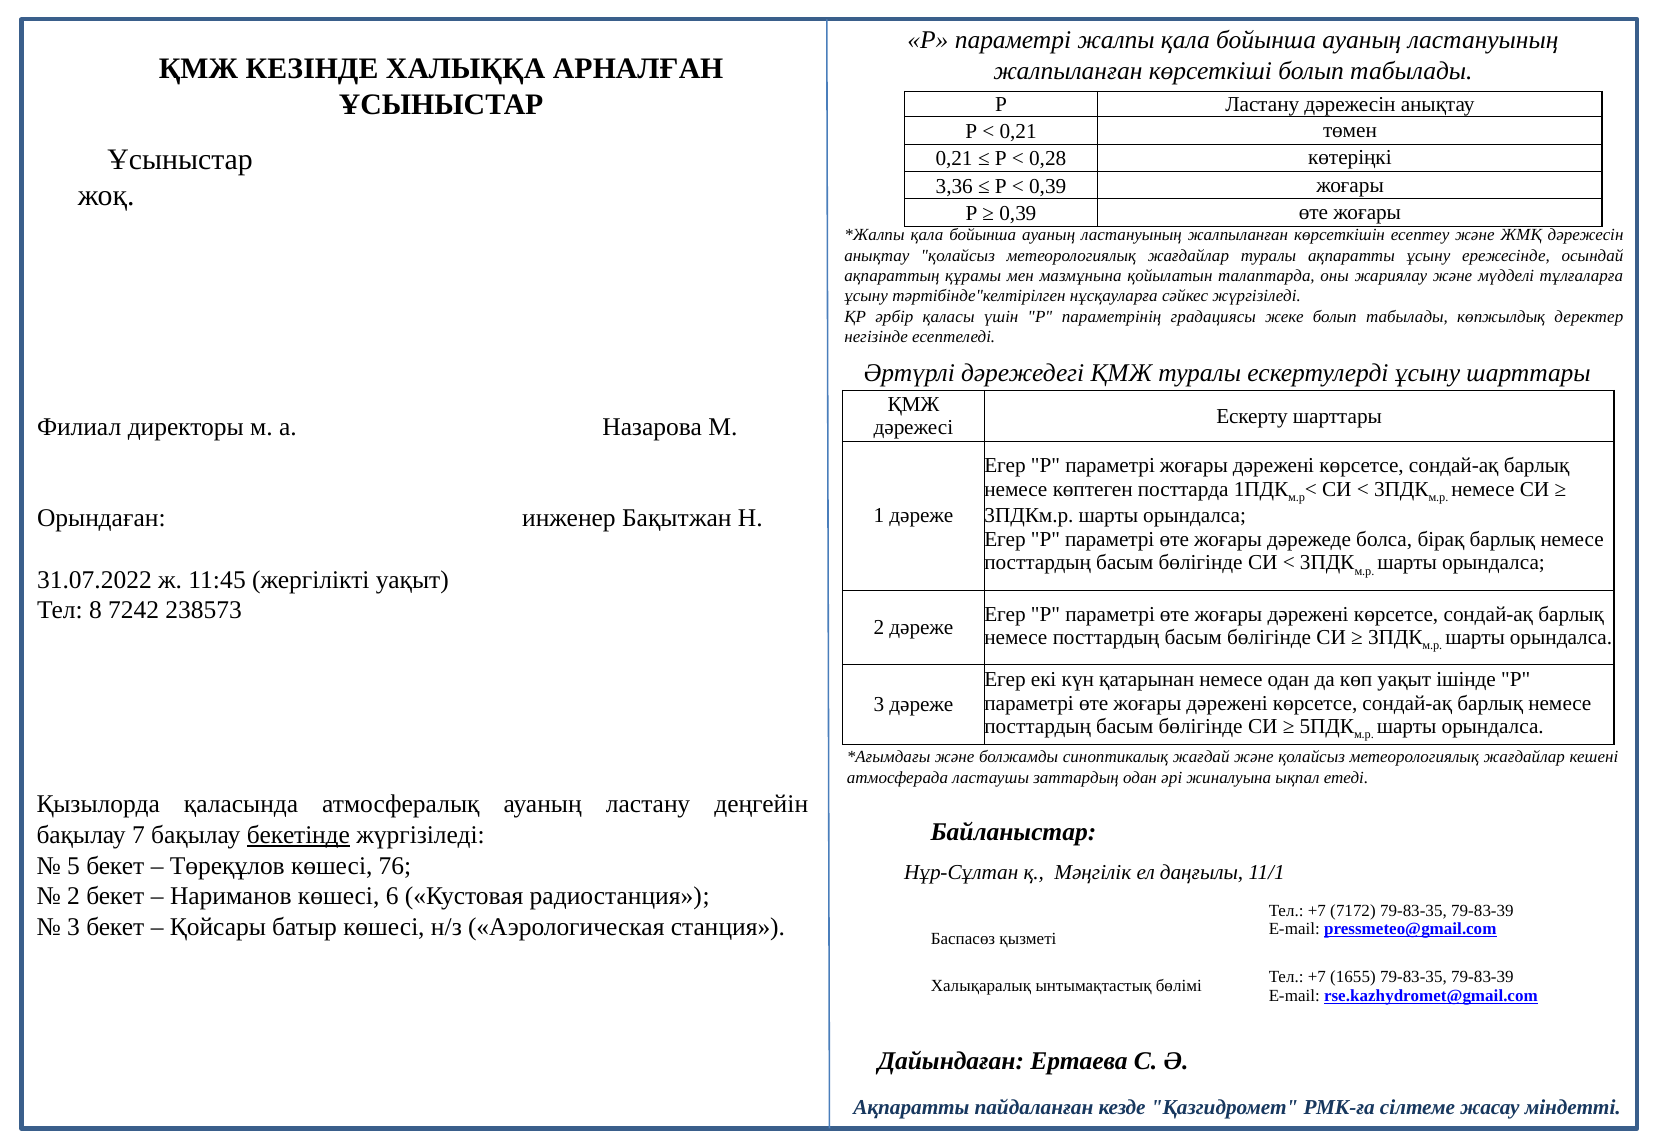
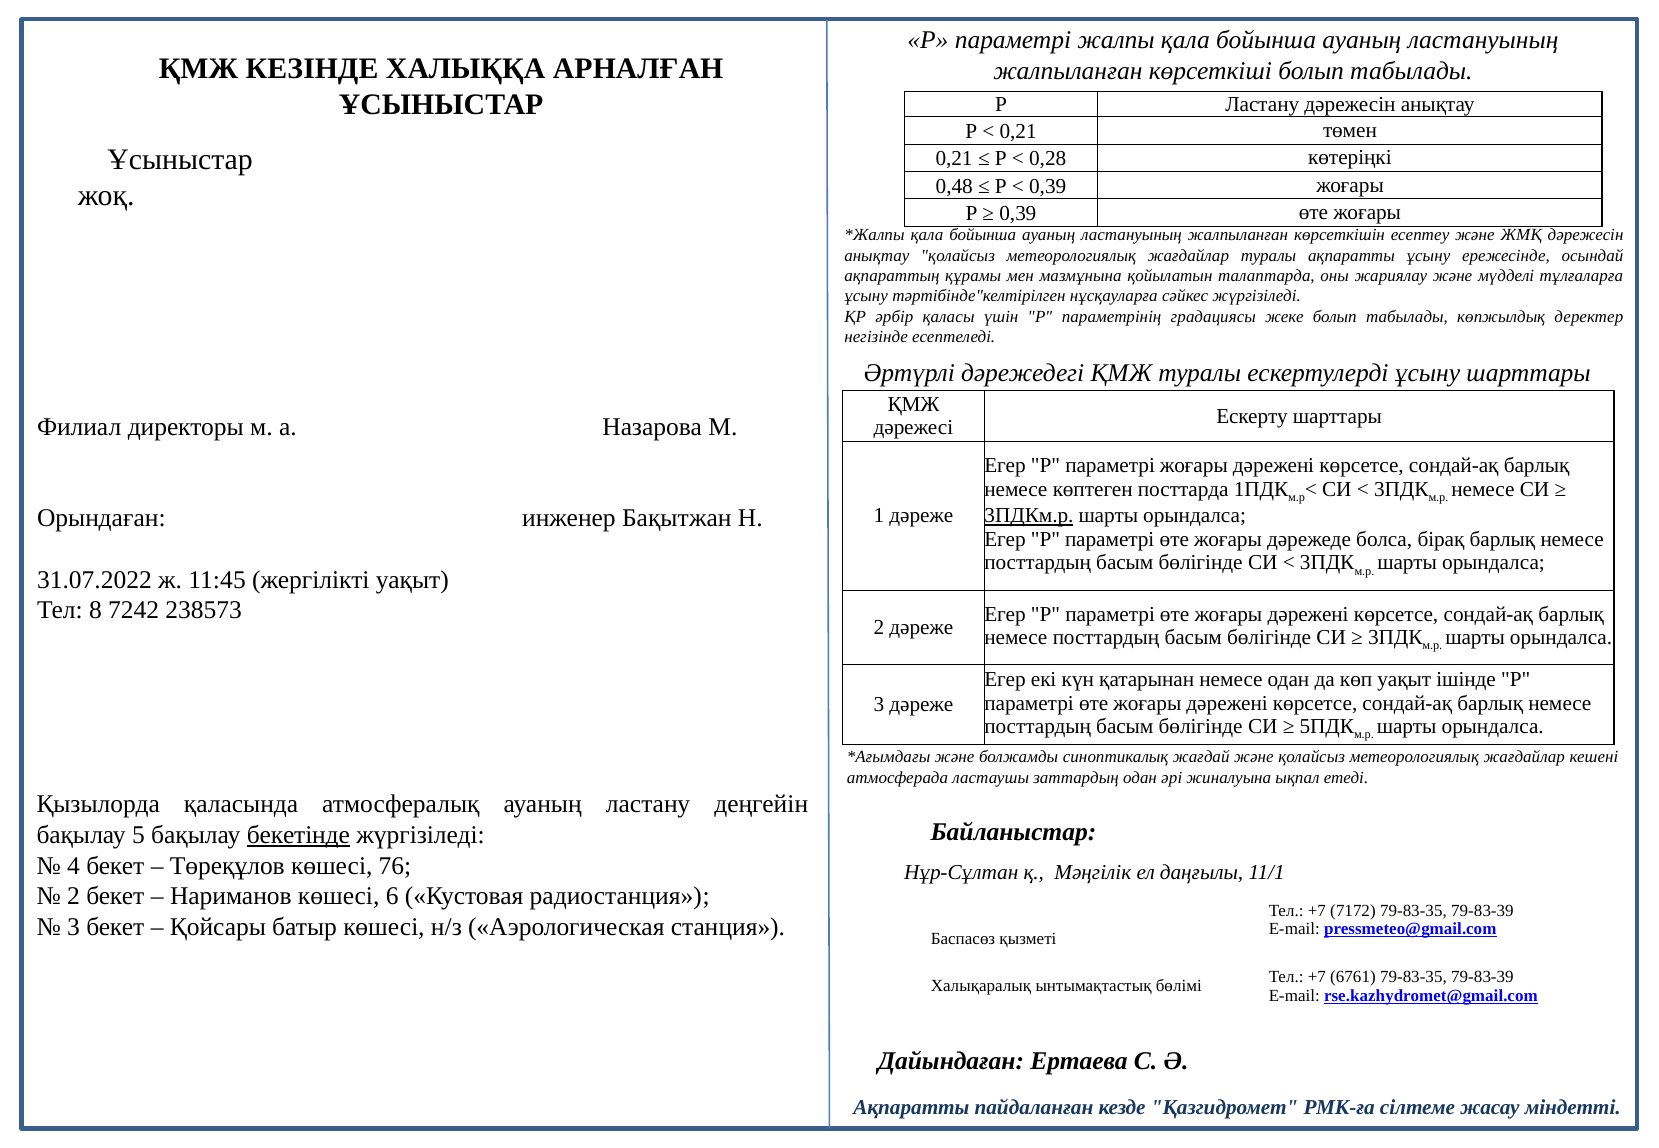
3,36: 3,36 -> 0,48
3ПДКм.р underline: none -> present
7: 7 -> 5
5: 5 -> 4
1655: 1655 -> 6761
